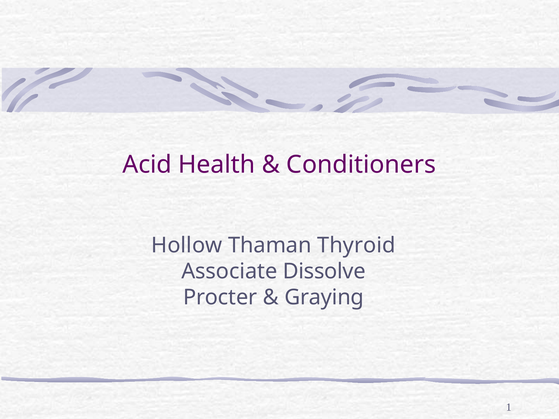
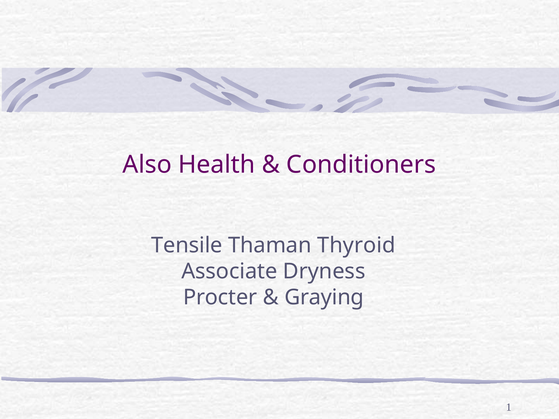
Acid: Acid -> Also
Hollow: Hollow -> Tensile
Dissolve: Dissolve -> Dryness
